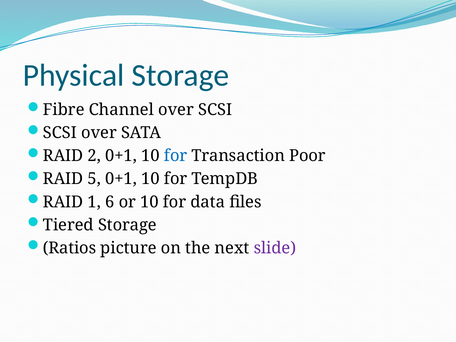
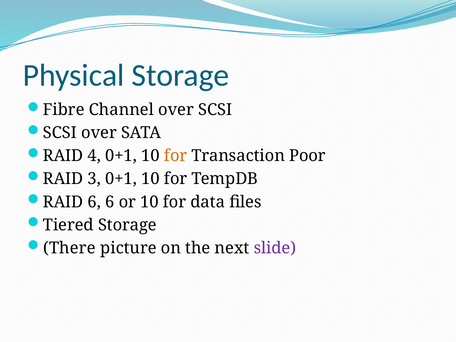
2: 2 -> 4
for at (176, 156) colour: blue -> orange
5: 5 -> 3
RAID 1: 1 -> 6
Ratios: Ratios -> There
